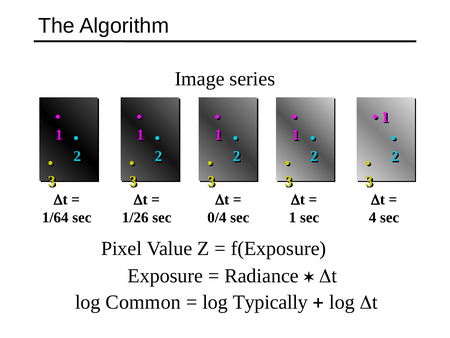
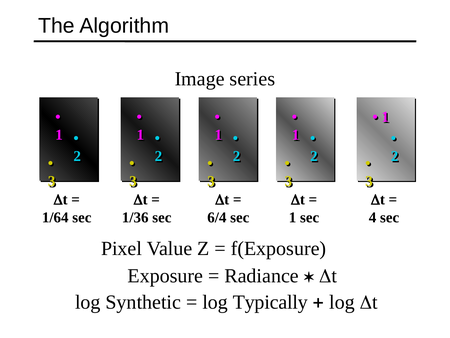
1/26: 1/26 -> 1/36
0/4: 0/4 -> 6/4
Common: Common -> Synthetic
